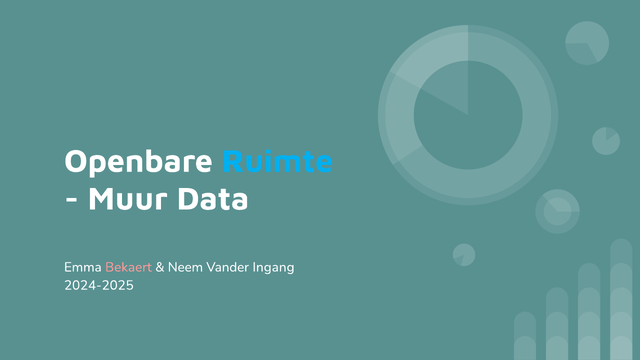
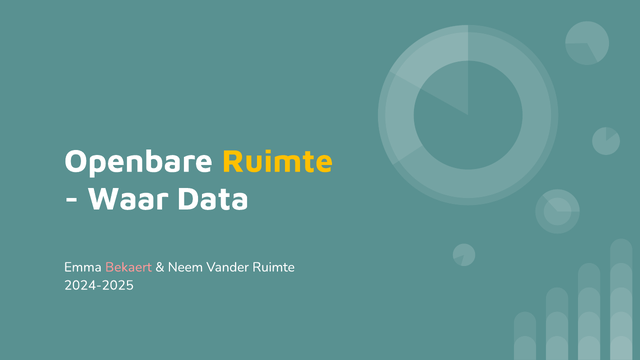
Ruimte at (277, 161) colour: light blue -> yellow
Muur: Muur -> Waar
Vander Ingang: Ingang -> Ruimte
